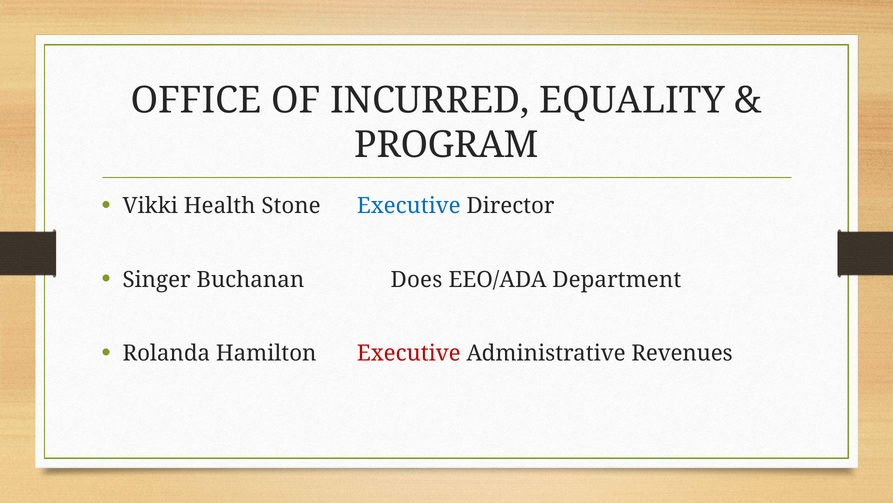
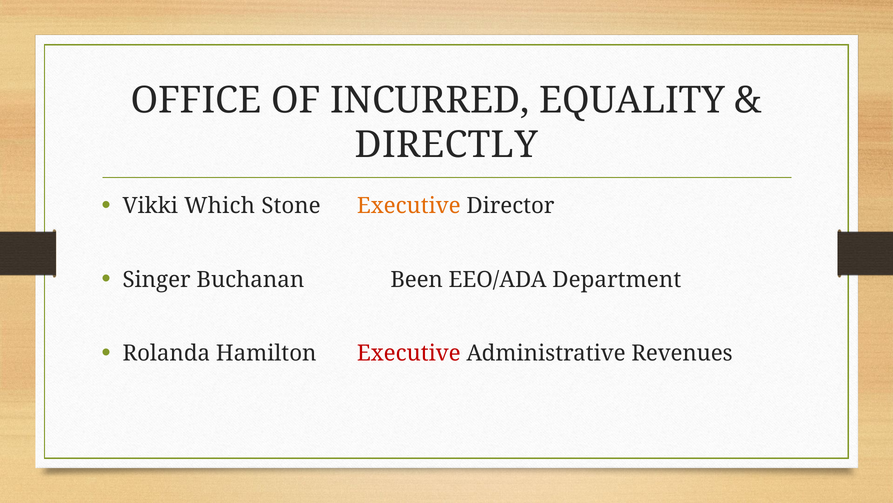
PROGRAM: PROGRAM -> DIRECTLY
Health: Health -> Which
Executive at (409, 206) colour: blue -> orange
Does: Does -> Been
